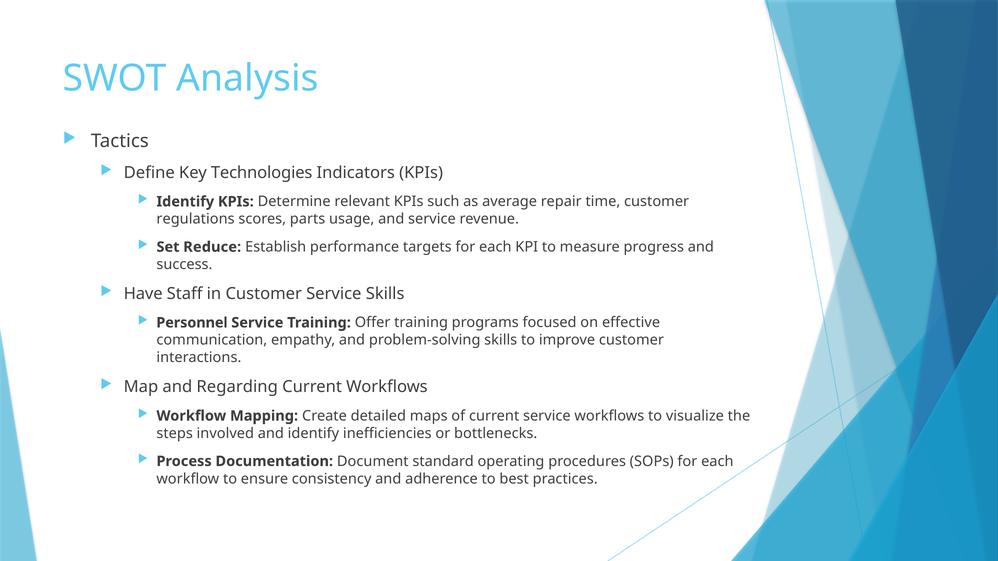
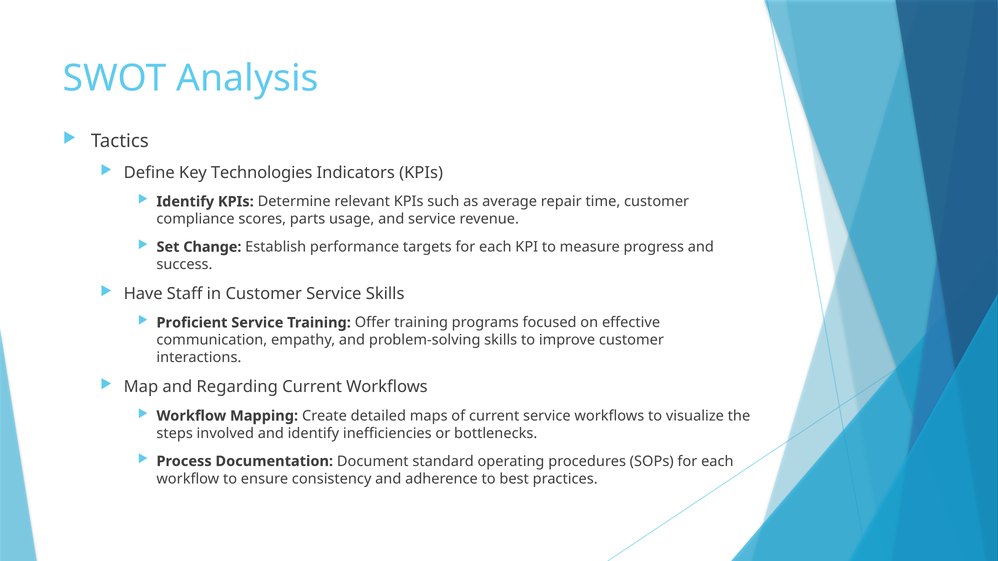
regulations: regulations -> compliance
Reduce: Reduce -> Change
Personnel: Personnel -> Proficient
